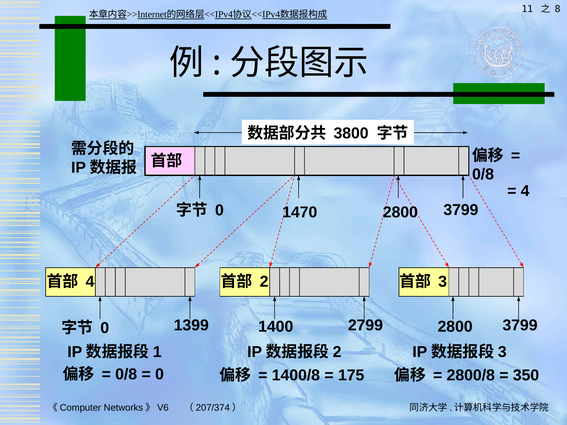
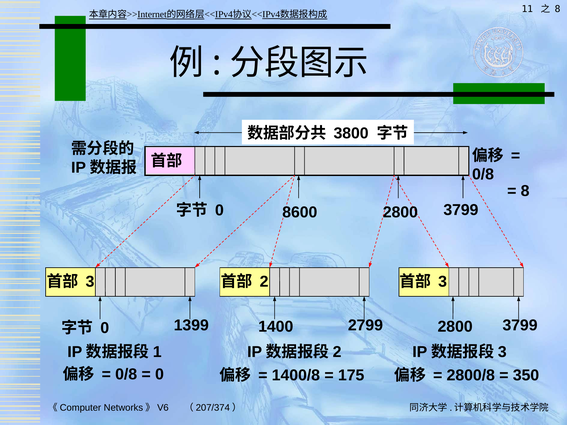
4 at (525, 191): 4 -> 8
1470: 1470 -> 8600
4 at (90, 282): 4 -> 3
